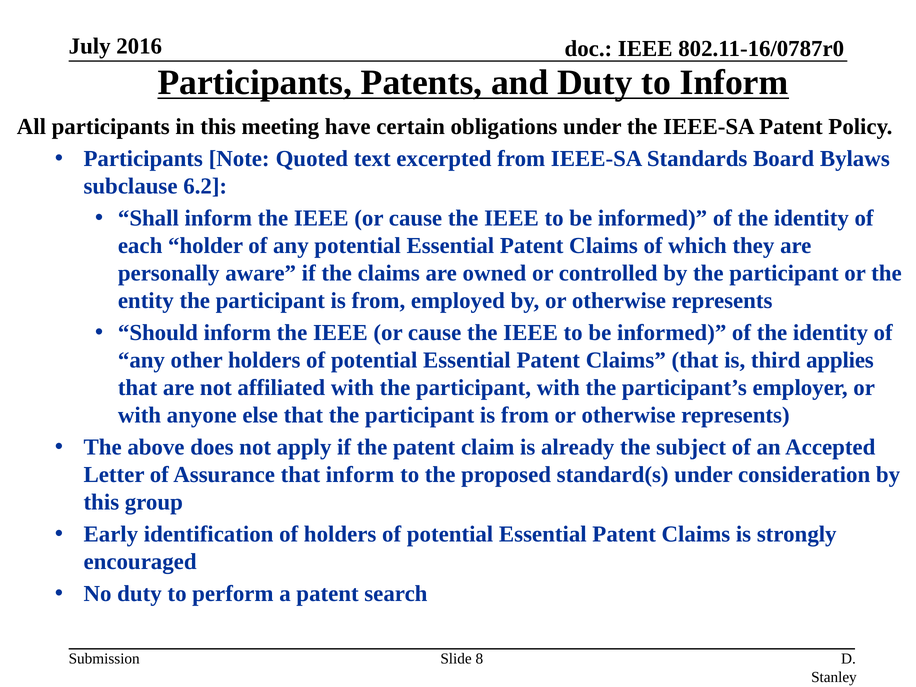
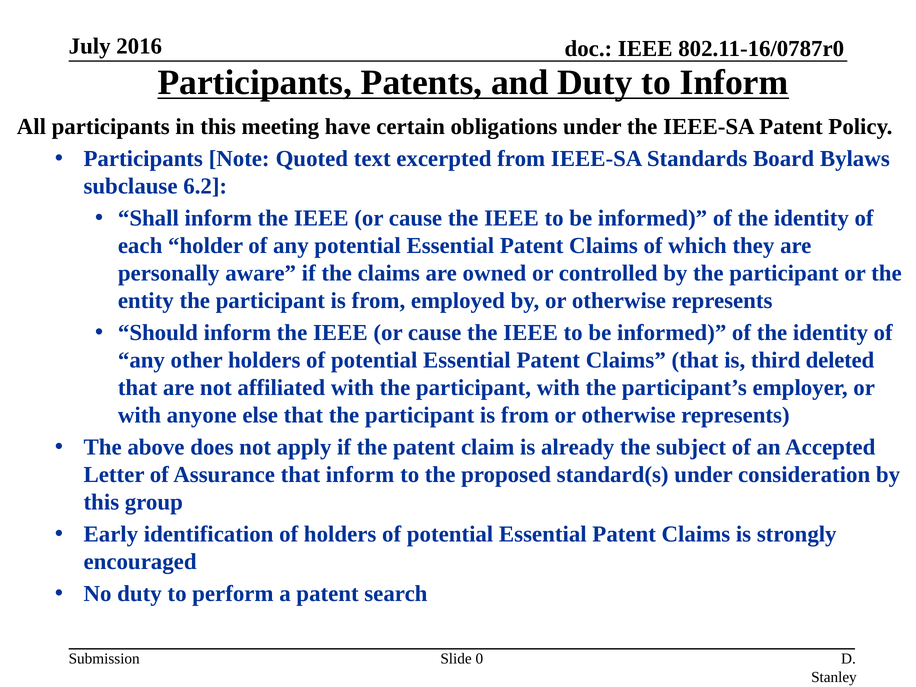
applies: applies -> deleted
8: 8 -> 0
